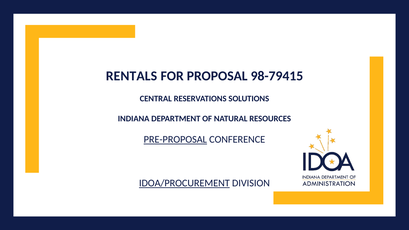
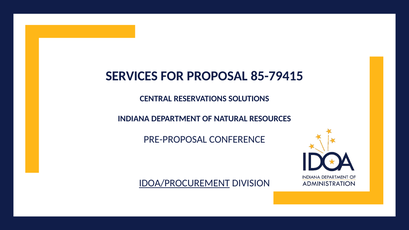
RENTALS: RENTALS -> SERVICES
98-79415: 98-79415 -> 85-79415
PRE-PROPOSAL underline: present -> none
